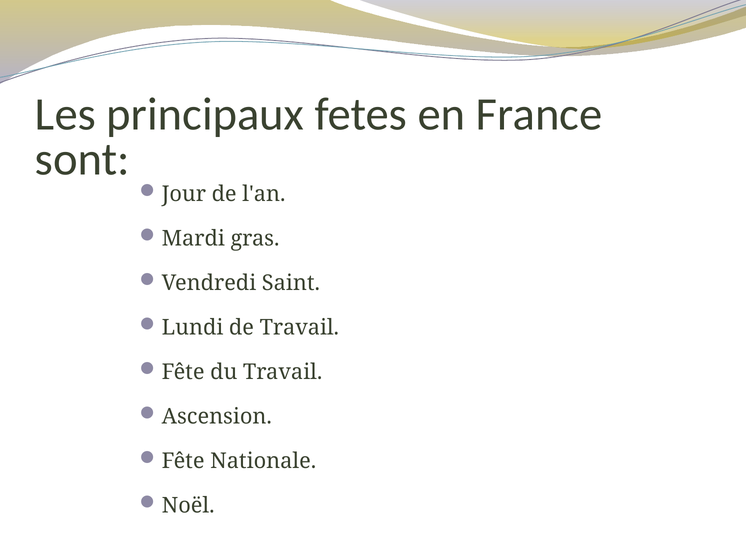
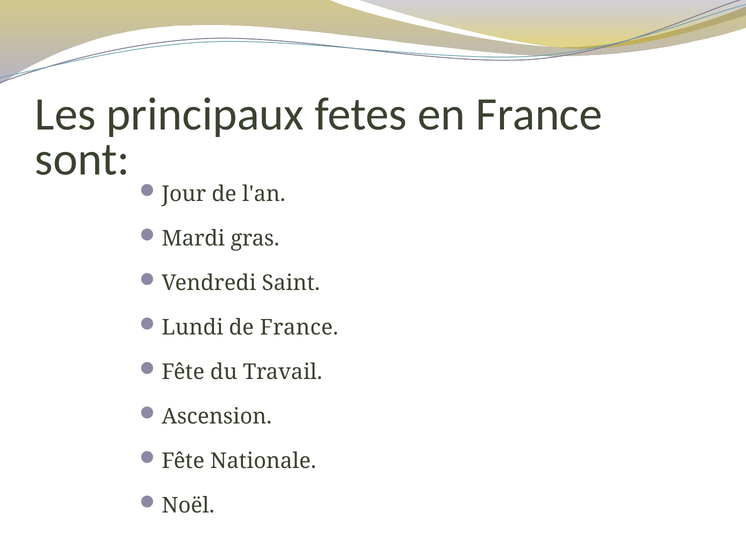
de Travail: Travail -> France
